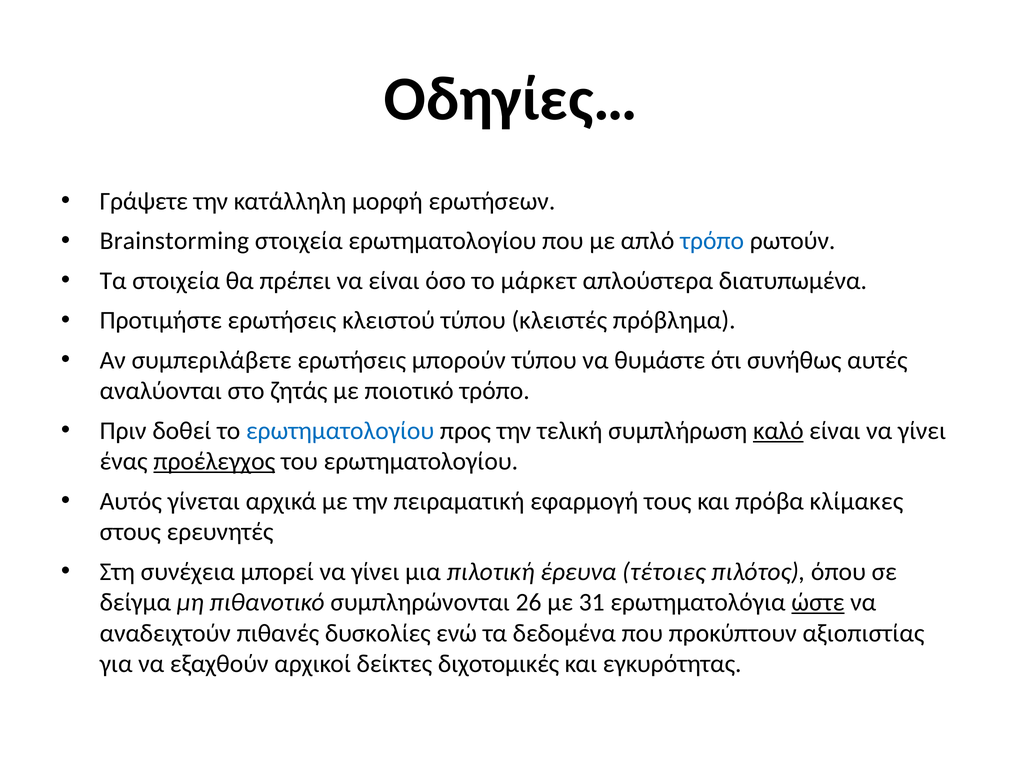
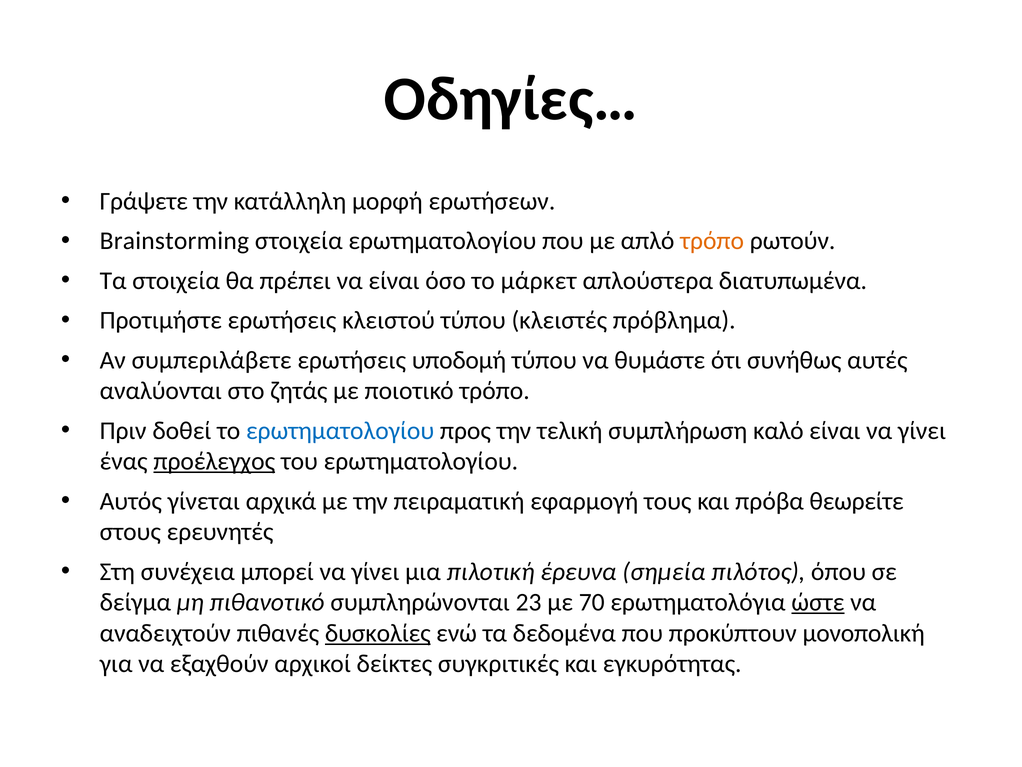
τρόπο at (712, 241) colour: blue -> orange
μπορούν: μπορούν -> υποδομή
καλό underline: present -> none
κλίμακες: κλίμακες -> θεωρείτε
τέτοιες: τέτοιες -> σημεία
26: 26 -> 23
31: 31 -> 70
δυσκολίες underline: none -> present
αξιοπιστίας: αξιοπιστίας -> μονοπολική
διχοτομικές: διχοτομικές -> συγκριτικές
